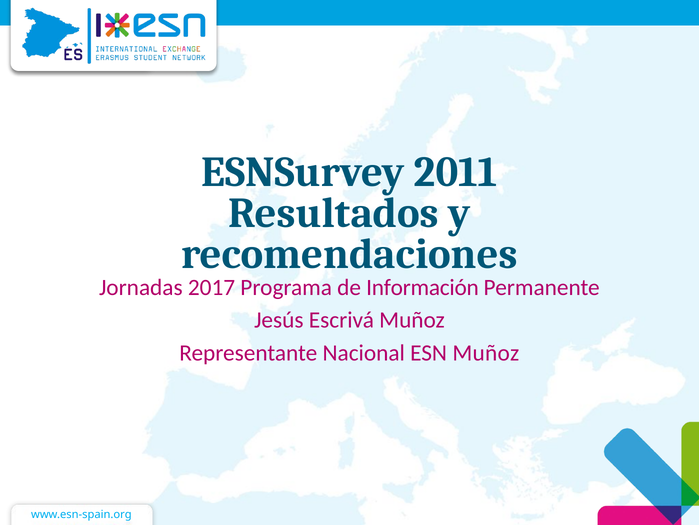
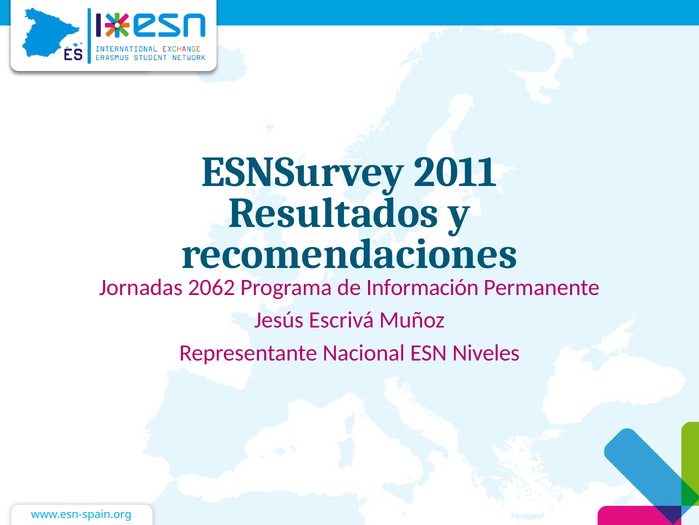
2017: 2017 -> 2062
ESN Muñoz: Muñoz -> Niveles
